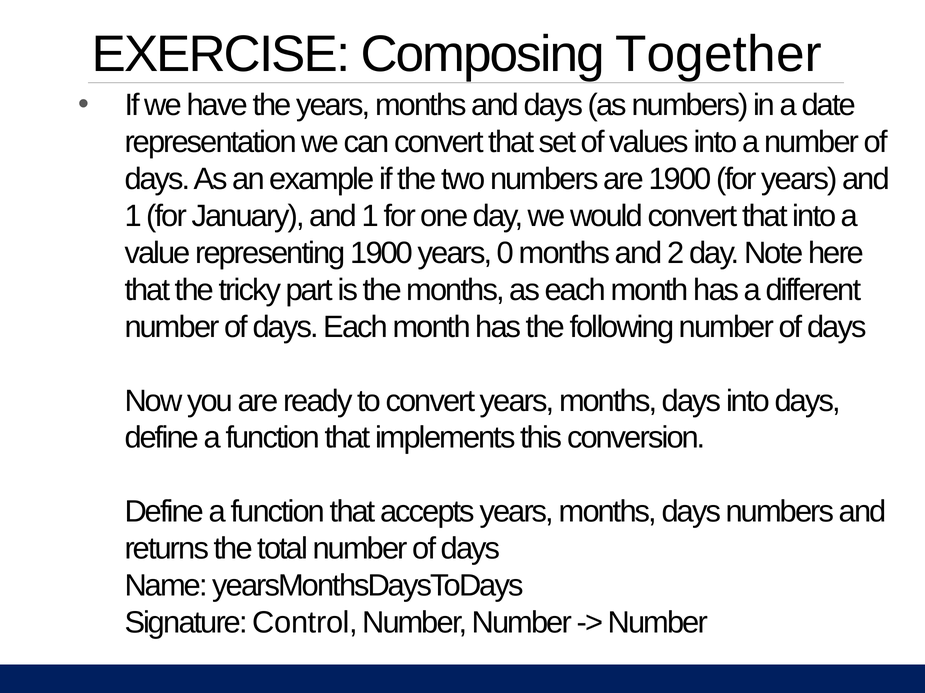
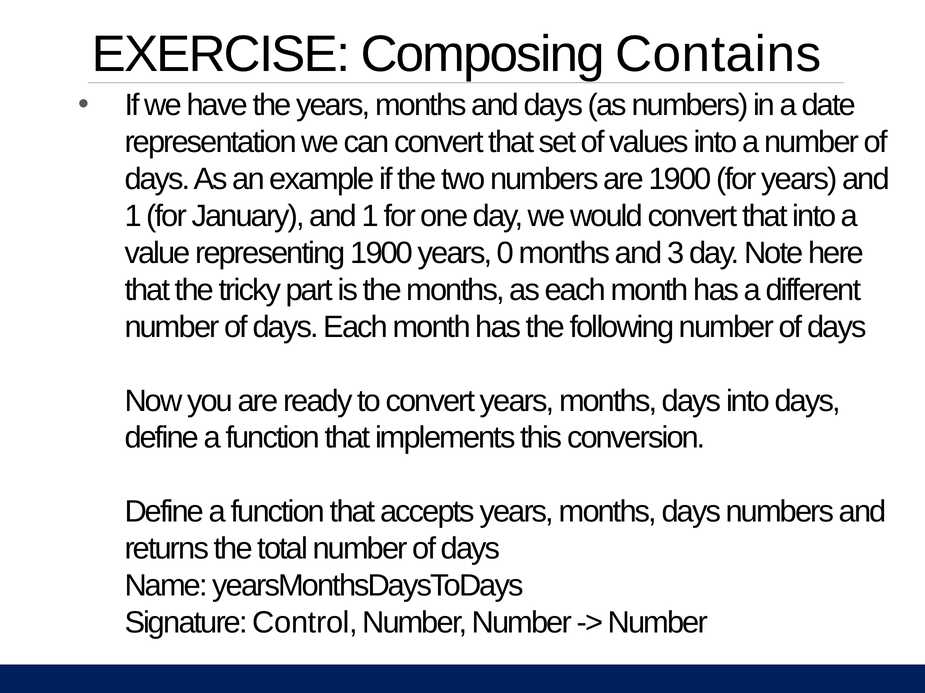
Together: Together -> Contains
2: 2 -> 3
